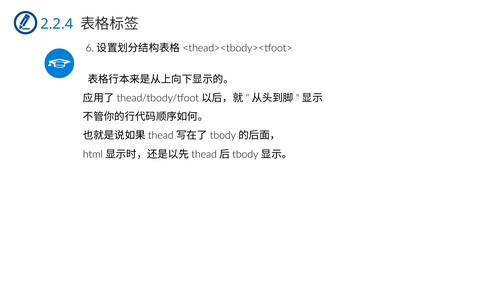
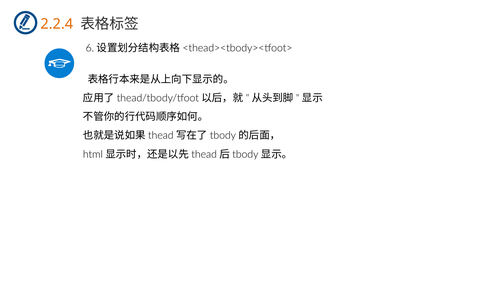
2.2.4 colour: blue -> orange
